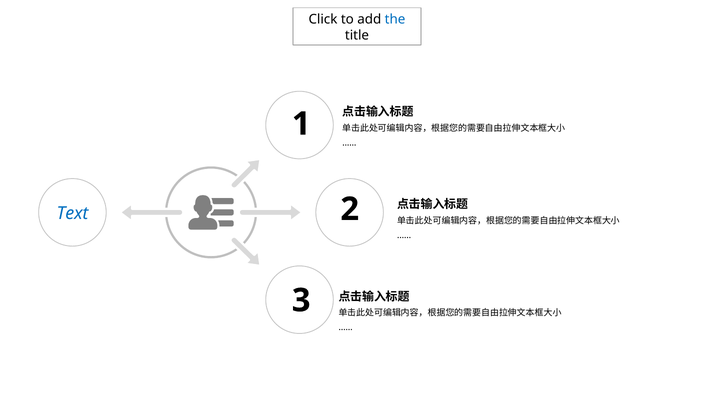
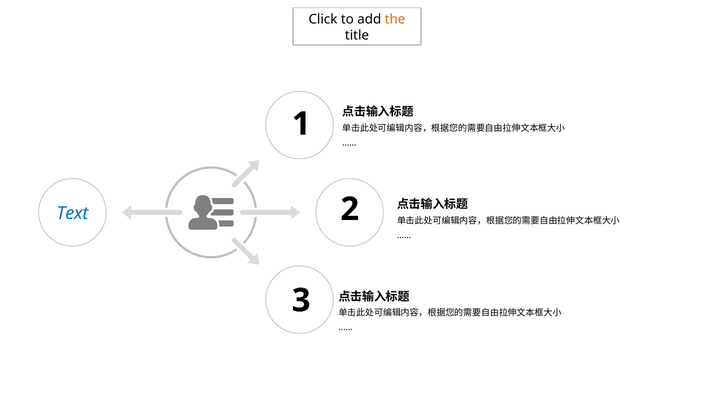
the colour: blue -> orange
